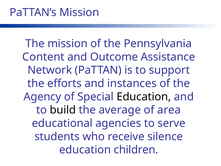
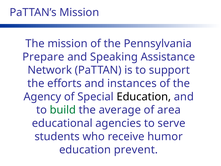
Content: Content -> Prepare
Outcome: Outcome -> Speaking
build colour: black -> green
silence: silence -> humor
children: children -> prevent
